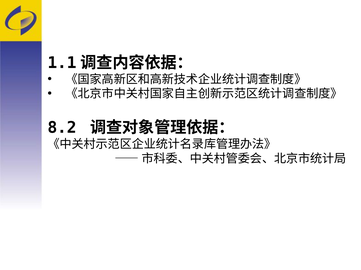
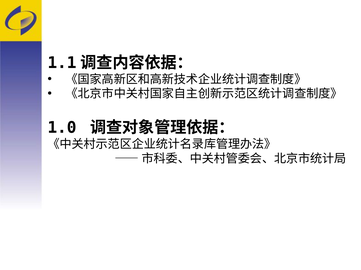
8.2: 8.2 -> 1.0
